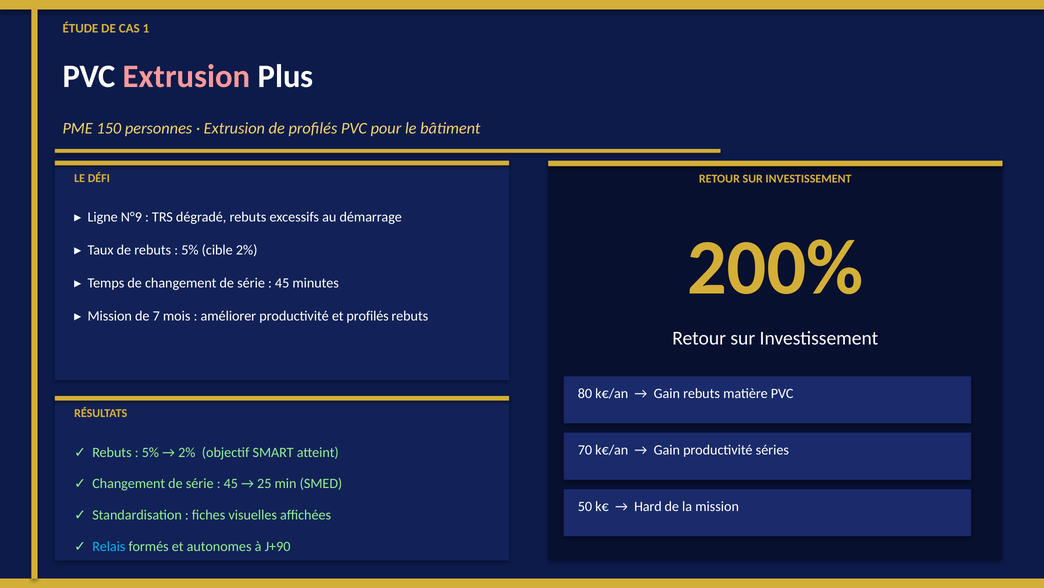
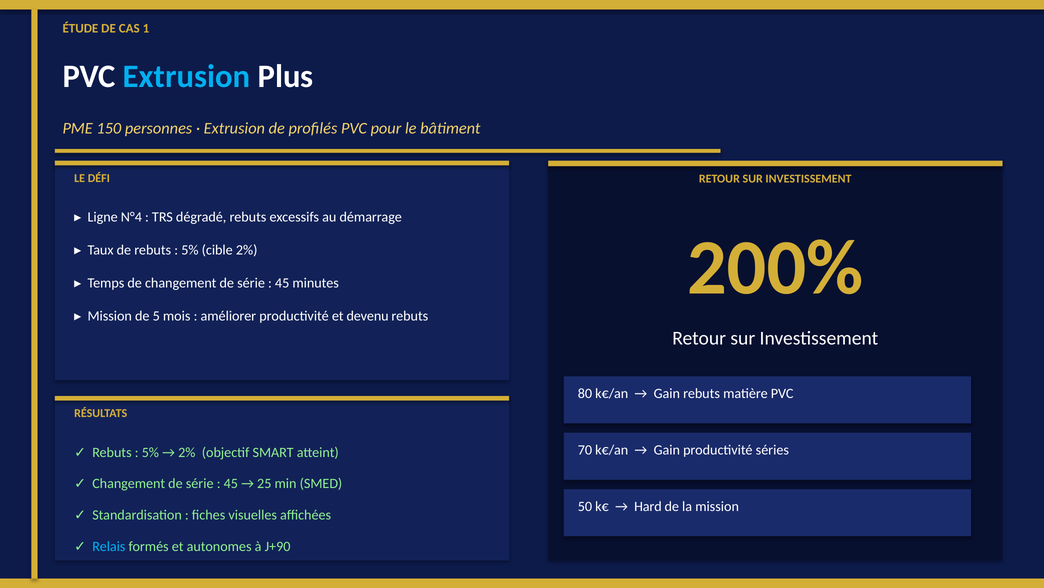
Extrusion at (187, 77) colour: pink -> light blue
N°9: N°9 -> N°4
7: 7 -> 5
et profilés: profilés -> devenu
